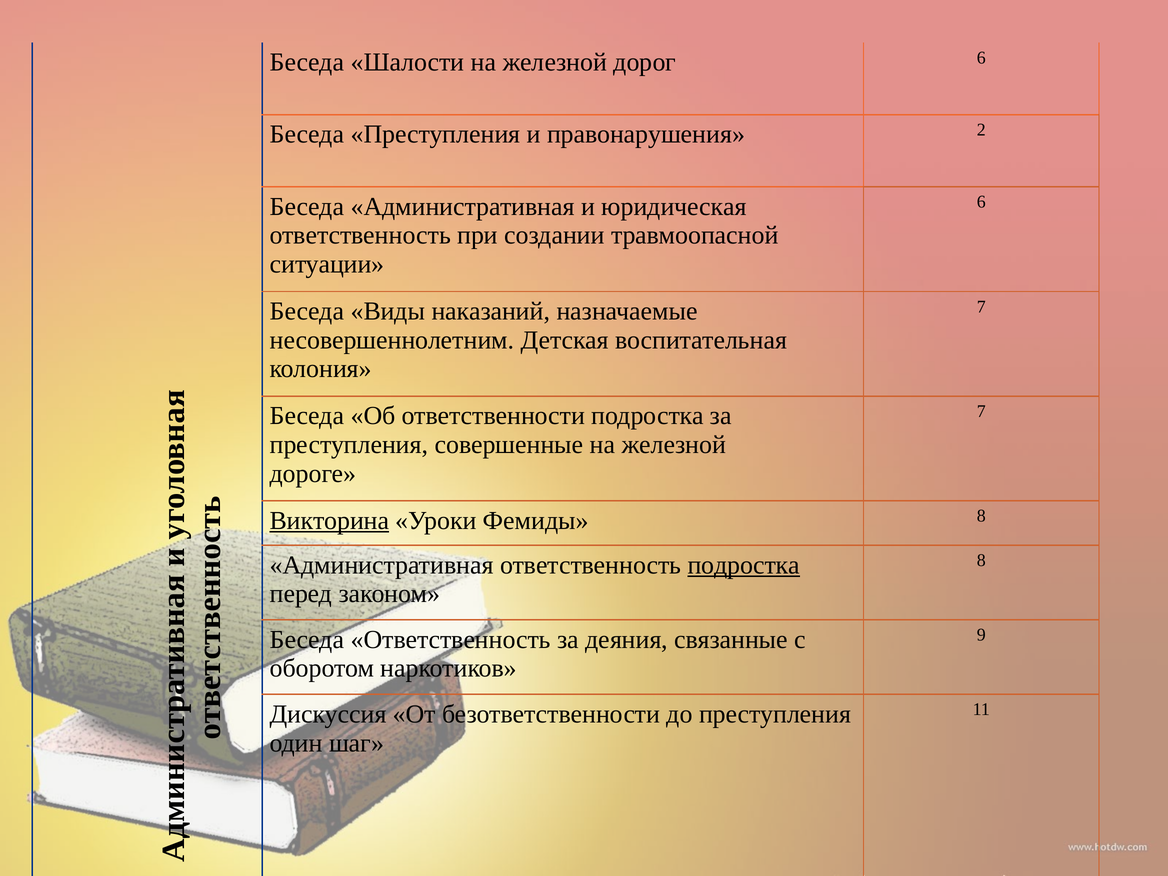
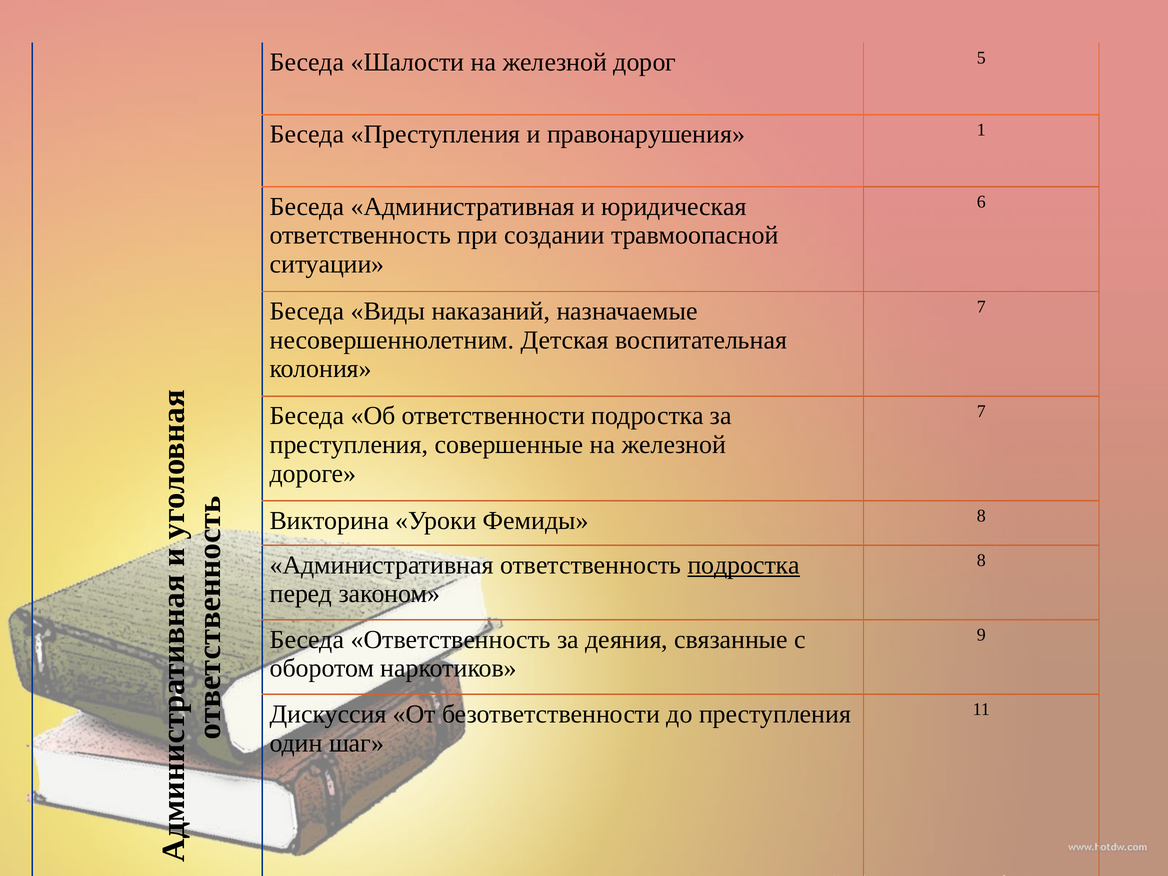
дорог 6: 6 -> 5
2: 2 -> 1
Викторина underline: present -> none
